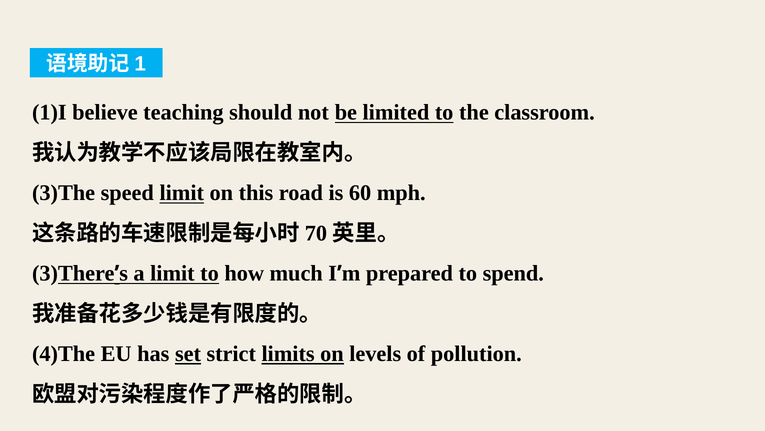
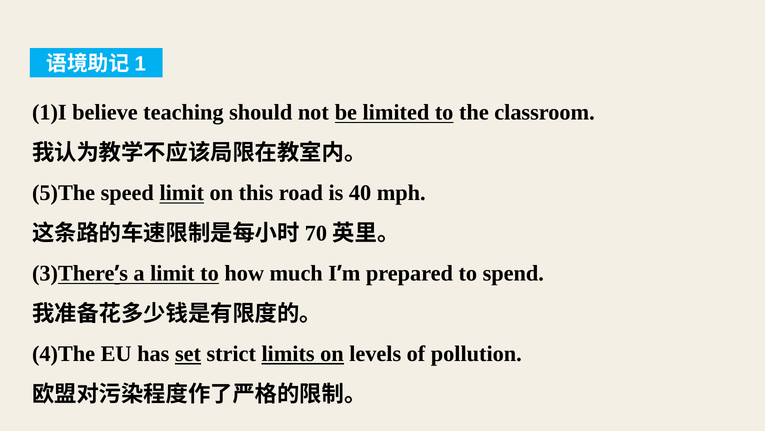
3)The: 3)The -> 5)The
60: 60 -> 40
